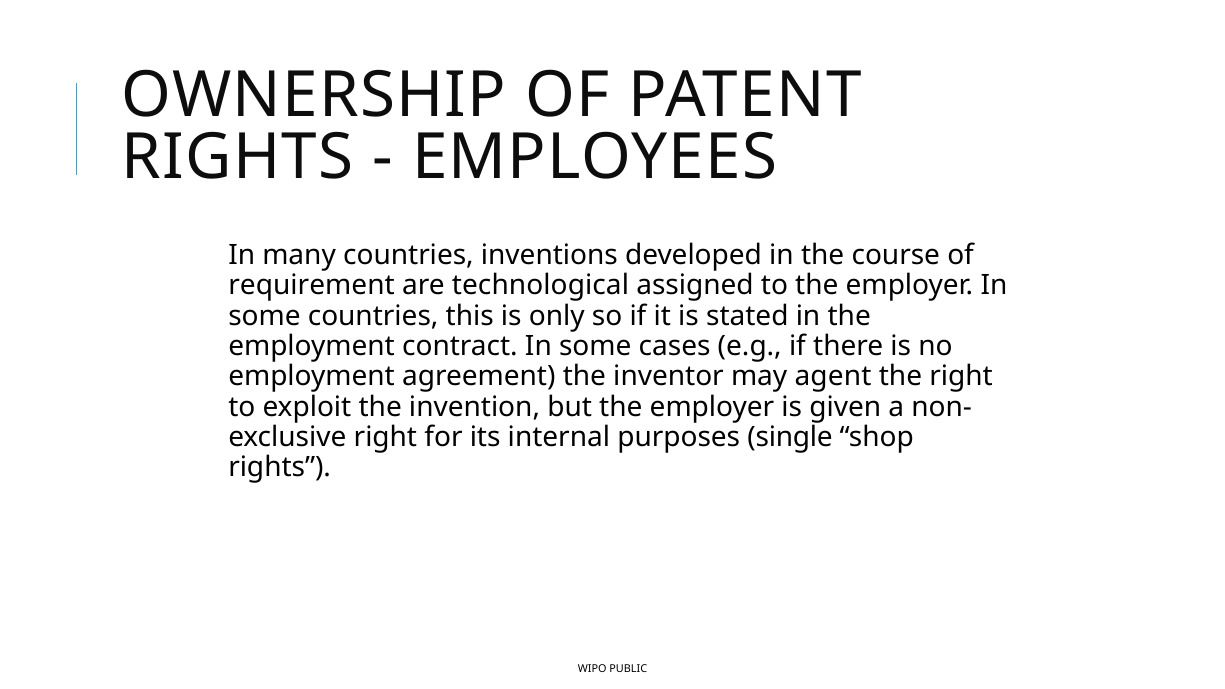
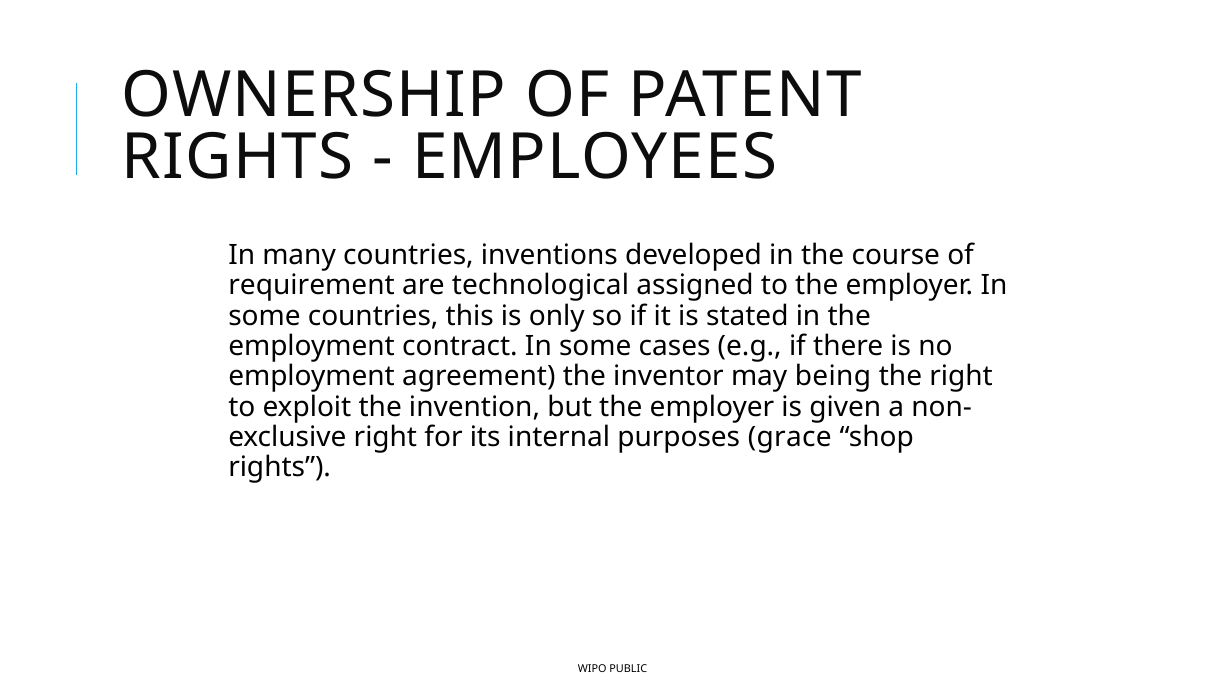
agent: agent -> being
single: single -> grace
